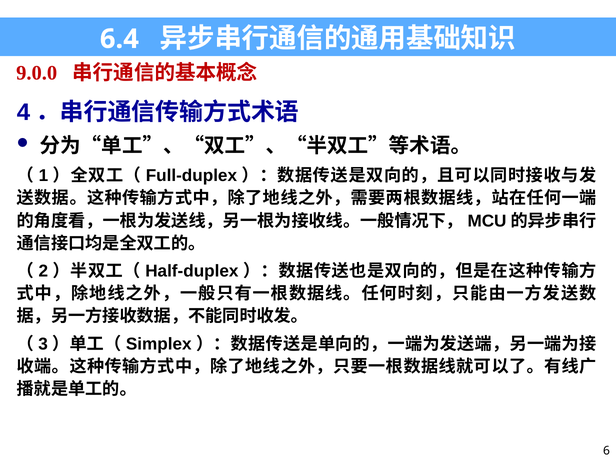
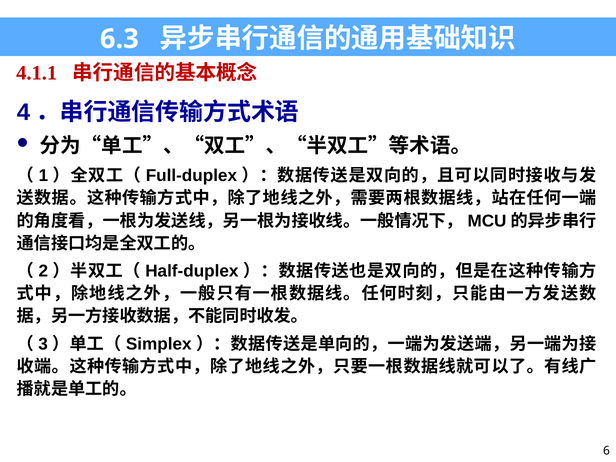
6.4: 6.4 -> 6.3
9.0.0: 9.0.0 -> 4.1.1
